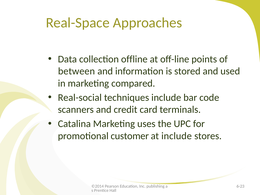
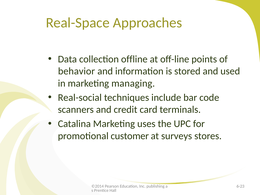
between: between -> behavior
compared: compared -> managing
at include: include -> surveys
